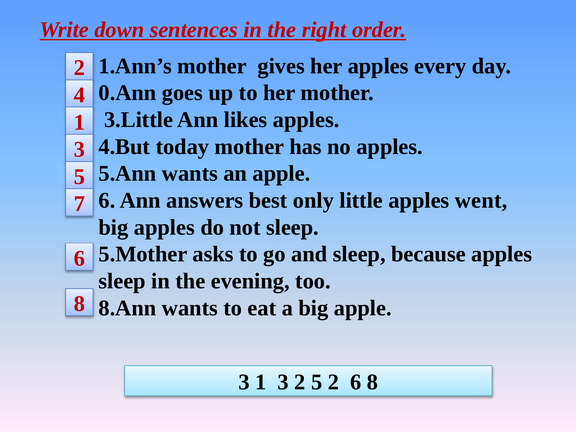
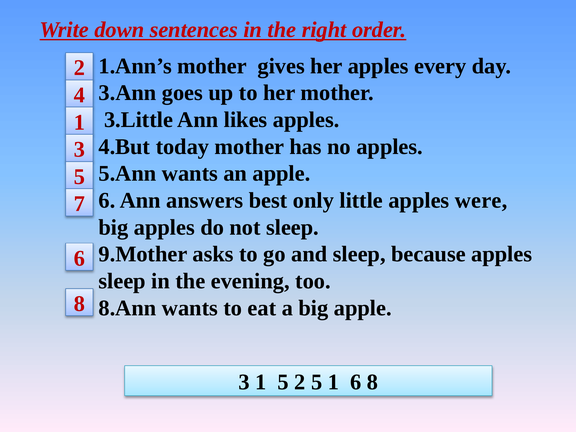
0.Ann: 0.Ann -> 3.Ann
went: went -> were
5.Mother: 5.Mother -> 9.Mother
3 1 3: 3 -> 5
5 2: 2 -> 1
